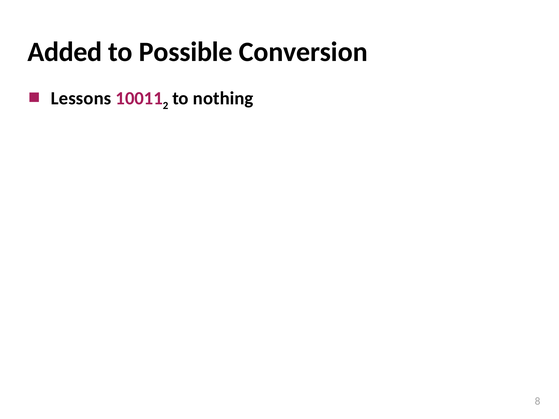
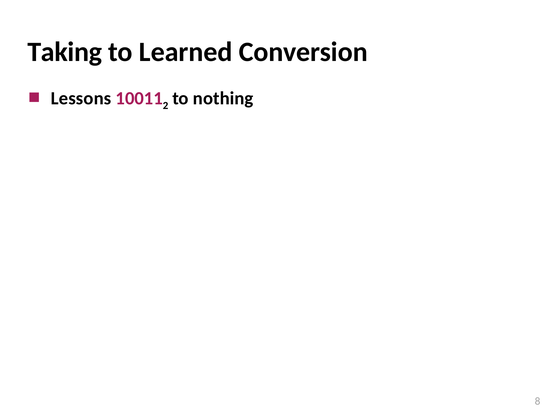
Added: Added -> Taking
Possible: Possible -> Learned
